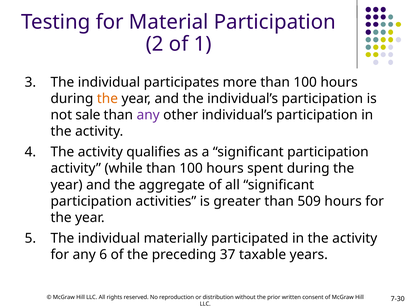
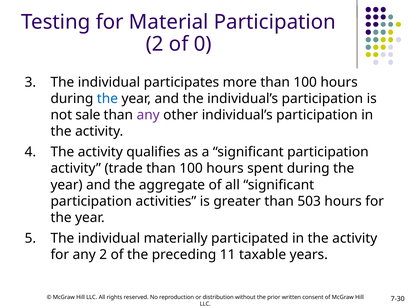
1: 1 -> 0
the at (107, 98) colour: orange -> blue
while: while -> trade
509: 509 -> 503
any 6: 6 -> 2
37: 37 -> 11
